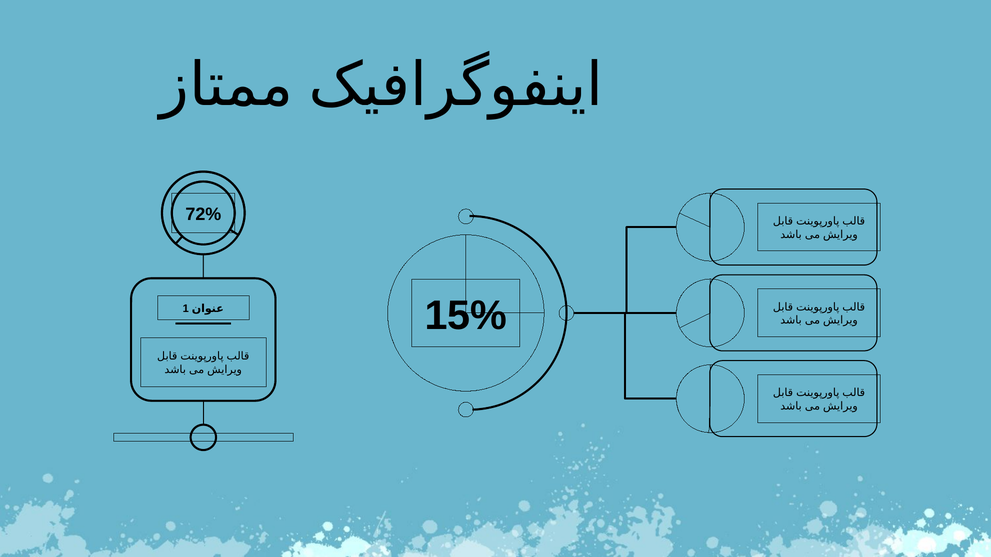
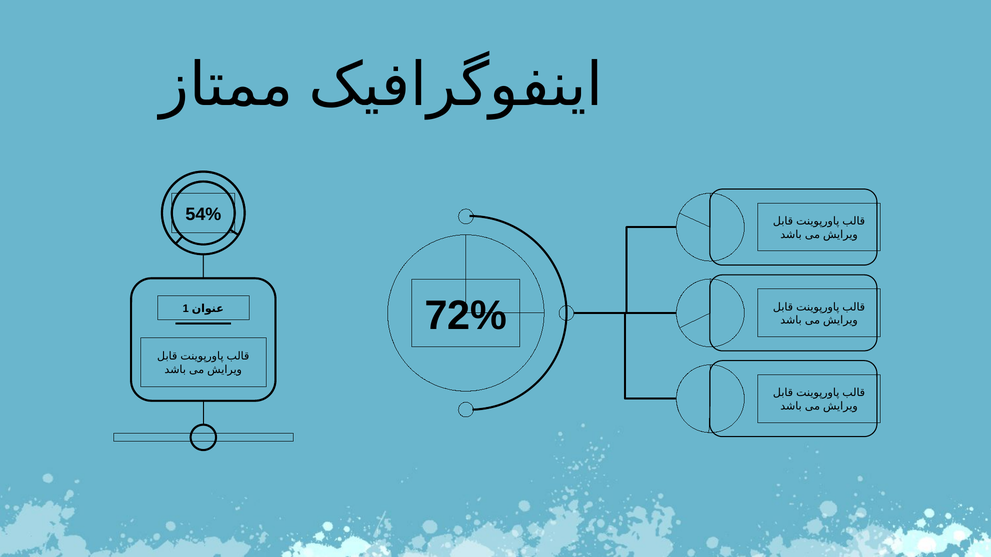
72%: 72% -> 54%
15%: 15% -> 72%
